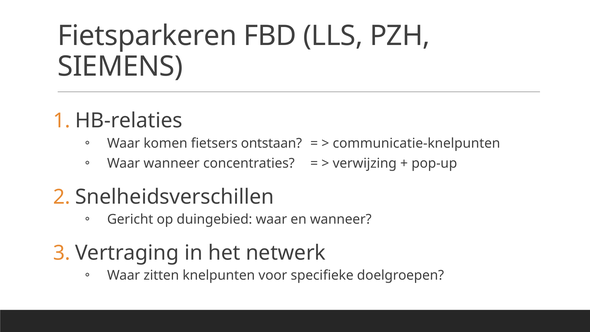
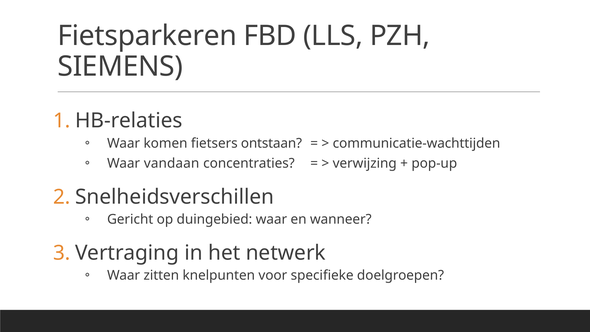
communicatie-knelpunten: communicatie-knelpunten -> communicatie-wachttijden
Waar wanneer: wanneer -> vandaan
